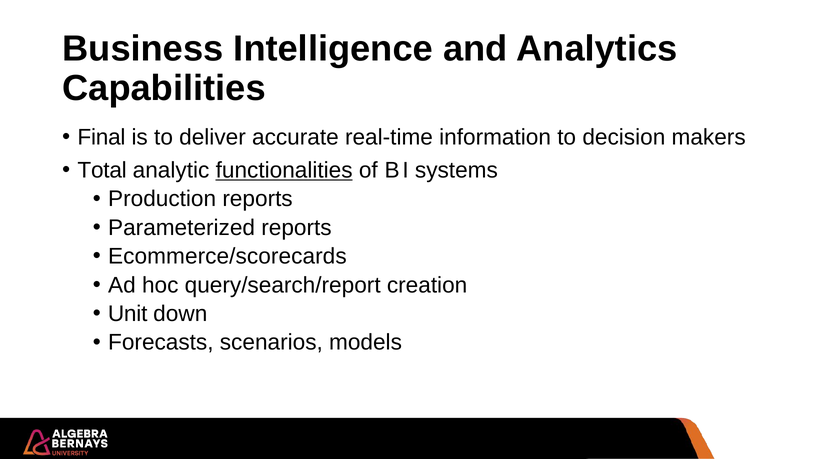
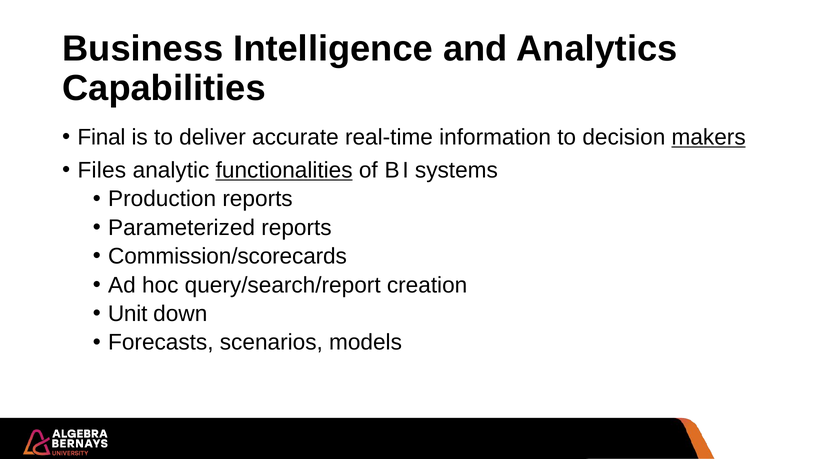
makers underline: none -> present
Total: Total -> Files
Ecommerce/scorecards: Ecommerce/scorecards -> Commission/scorecards
